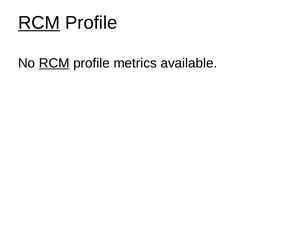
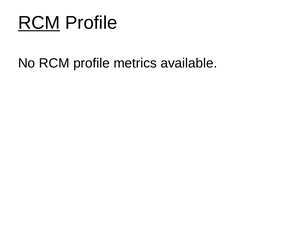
RCM at (54, 63) underline: present -> none
